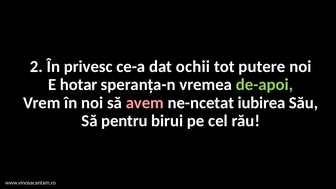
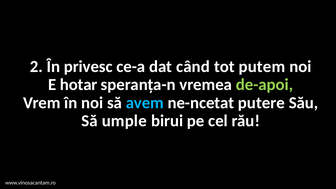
ochii: ochii -> când
putere: putere -> putem
avem colour: pink -> light blue
iubirea: iubirea -> putere
pentru: pentru -> umple
